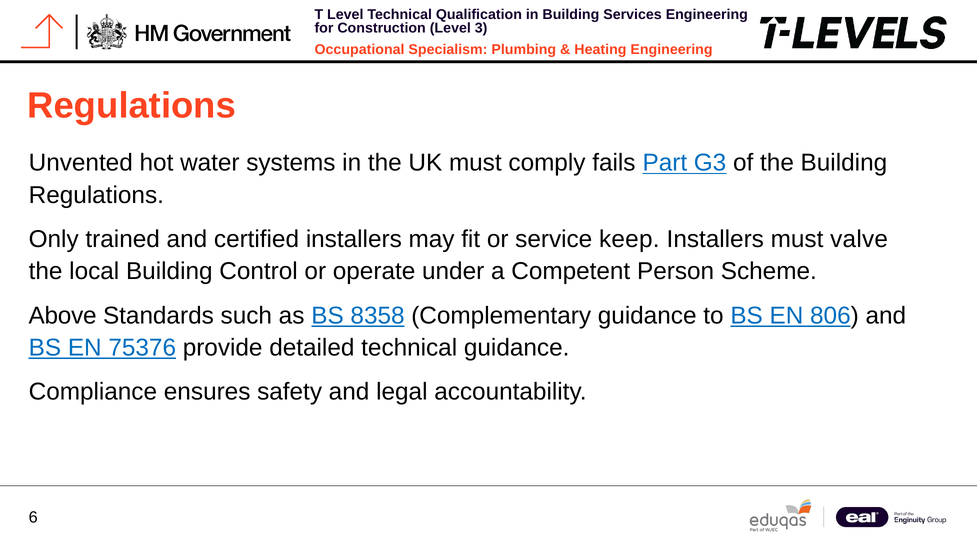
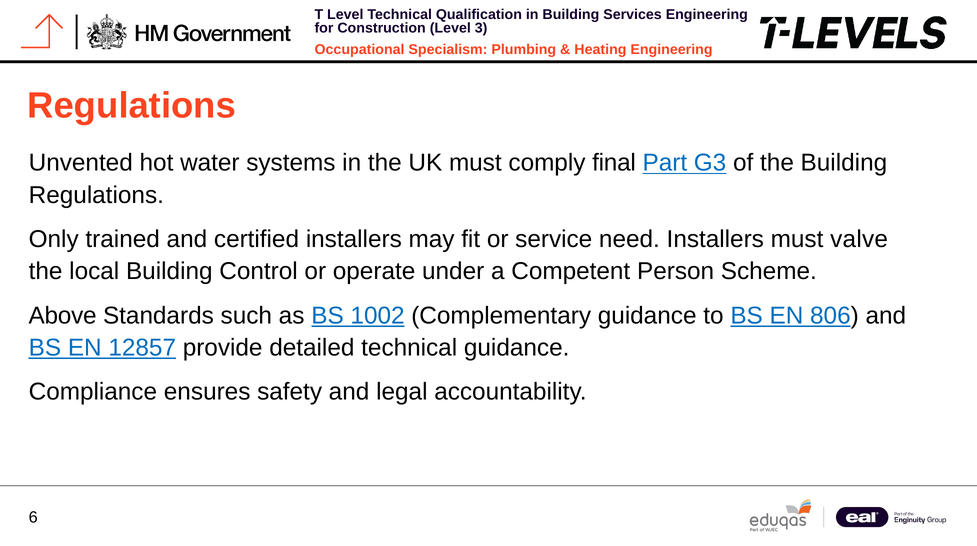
fails: fails -> final
keep: keep -> need
8358: 8358 -> 1002
75376: 75376 -> 12857
